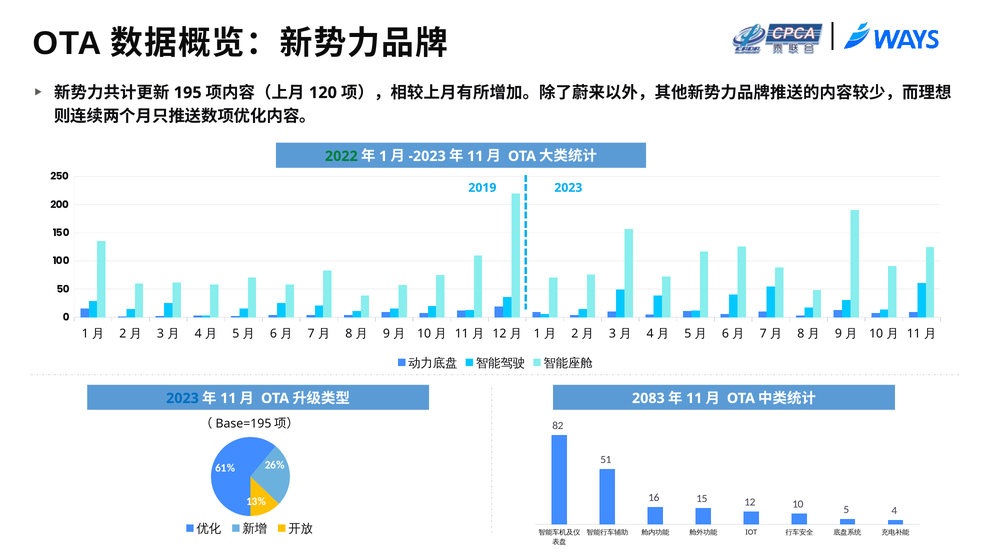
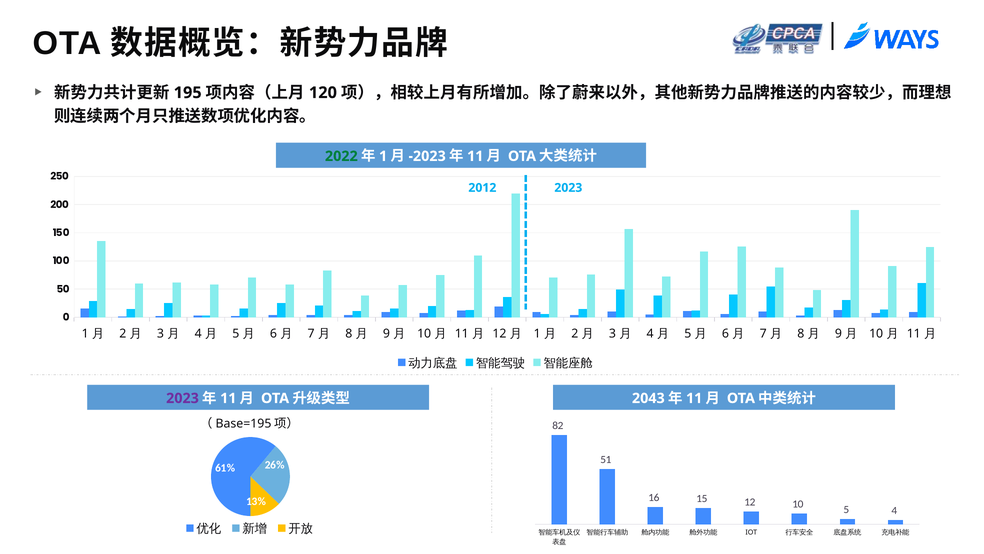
2019: 2019 -> 2012
2023 at (183, 398) colour: blue -> purple
2083: 2083 -> 2043
